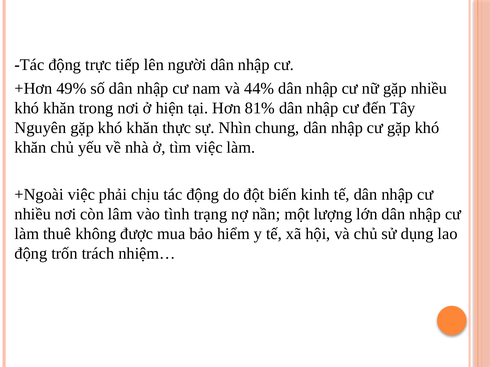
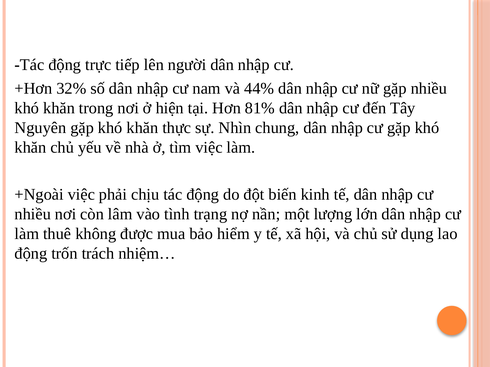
49%: 49% -> 32%
